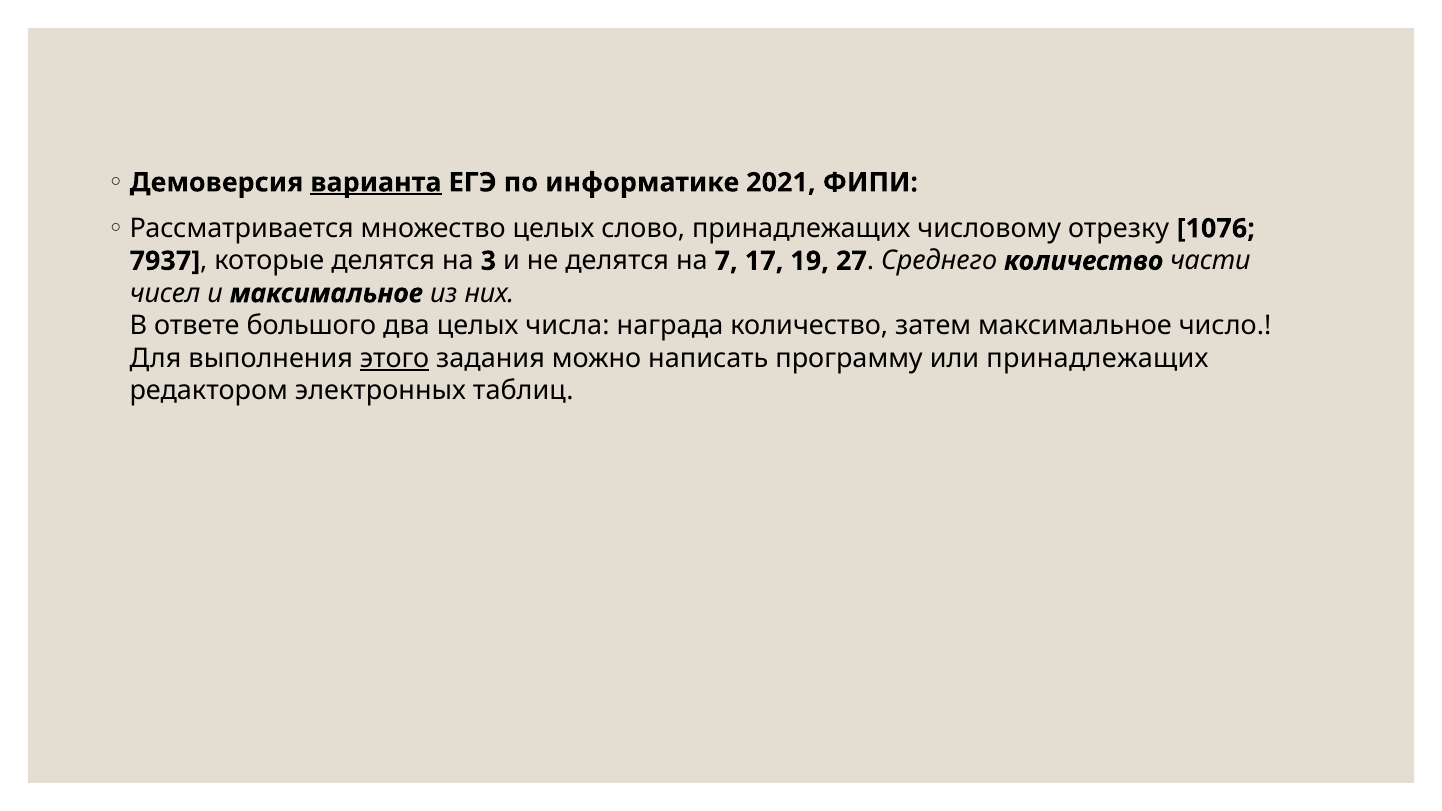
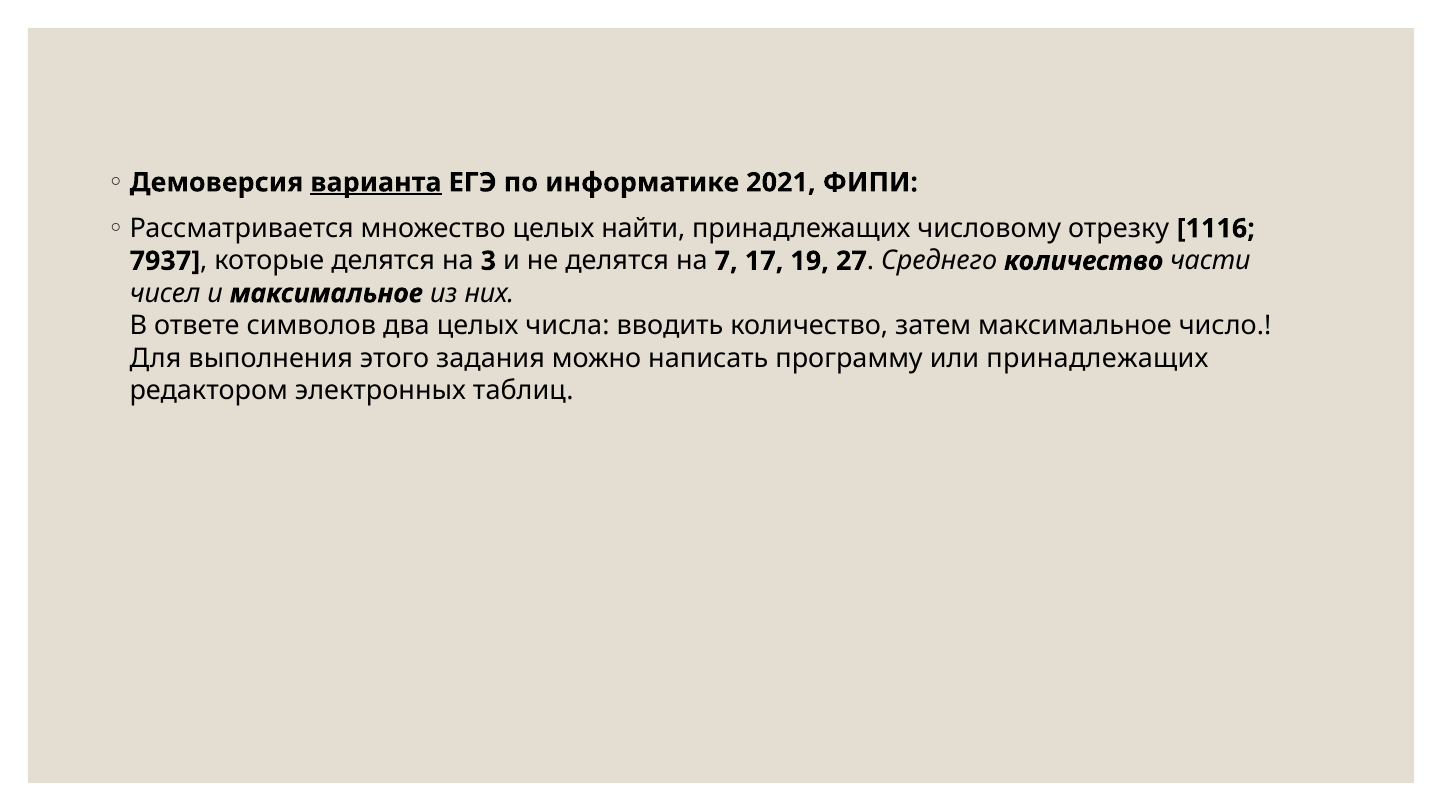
слово: слово -> найти
1076: 1076 -> 1116
большого: большого -> символов
награда: награда -> вводить
этого underline: present -> none
